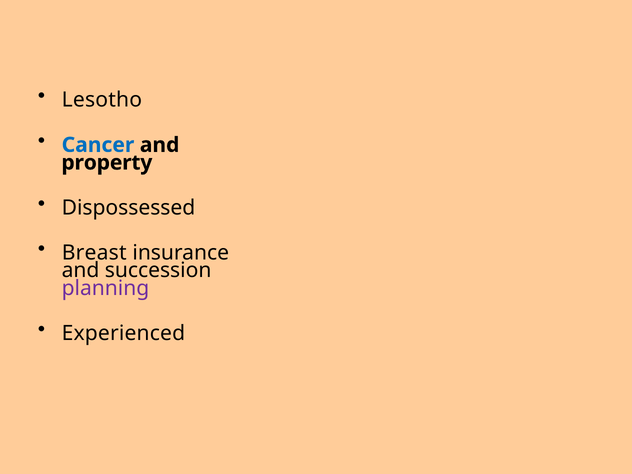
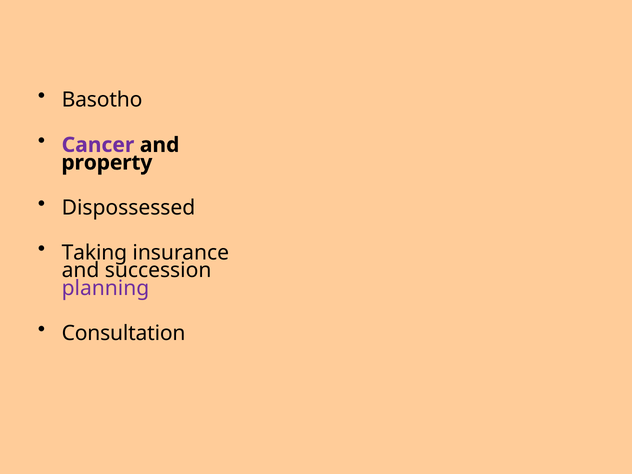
Lesotho: Lesotho -> Basotho
Cancer colour: blue -> purple
Breast: Breast -> Taking
Experienced: Experienced -> Consultation
